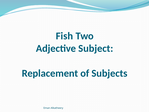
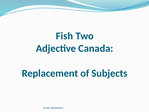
Subject: Subject -> Canada
